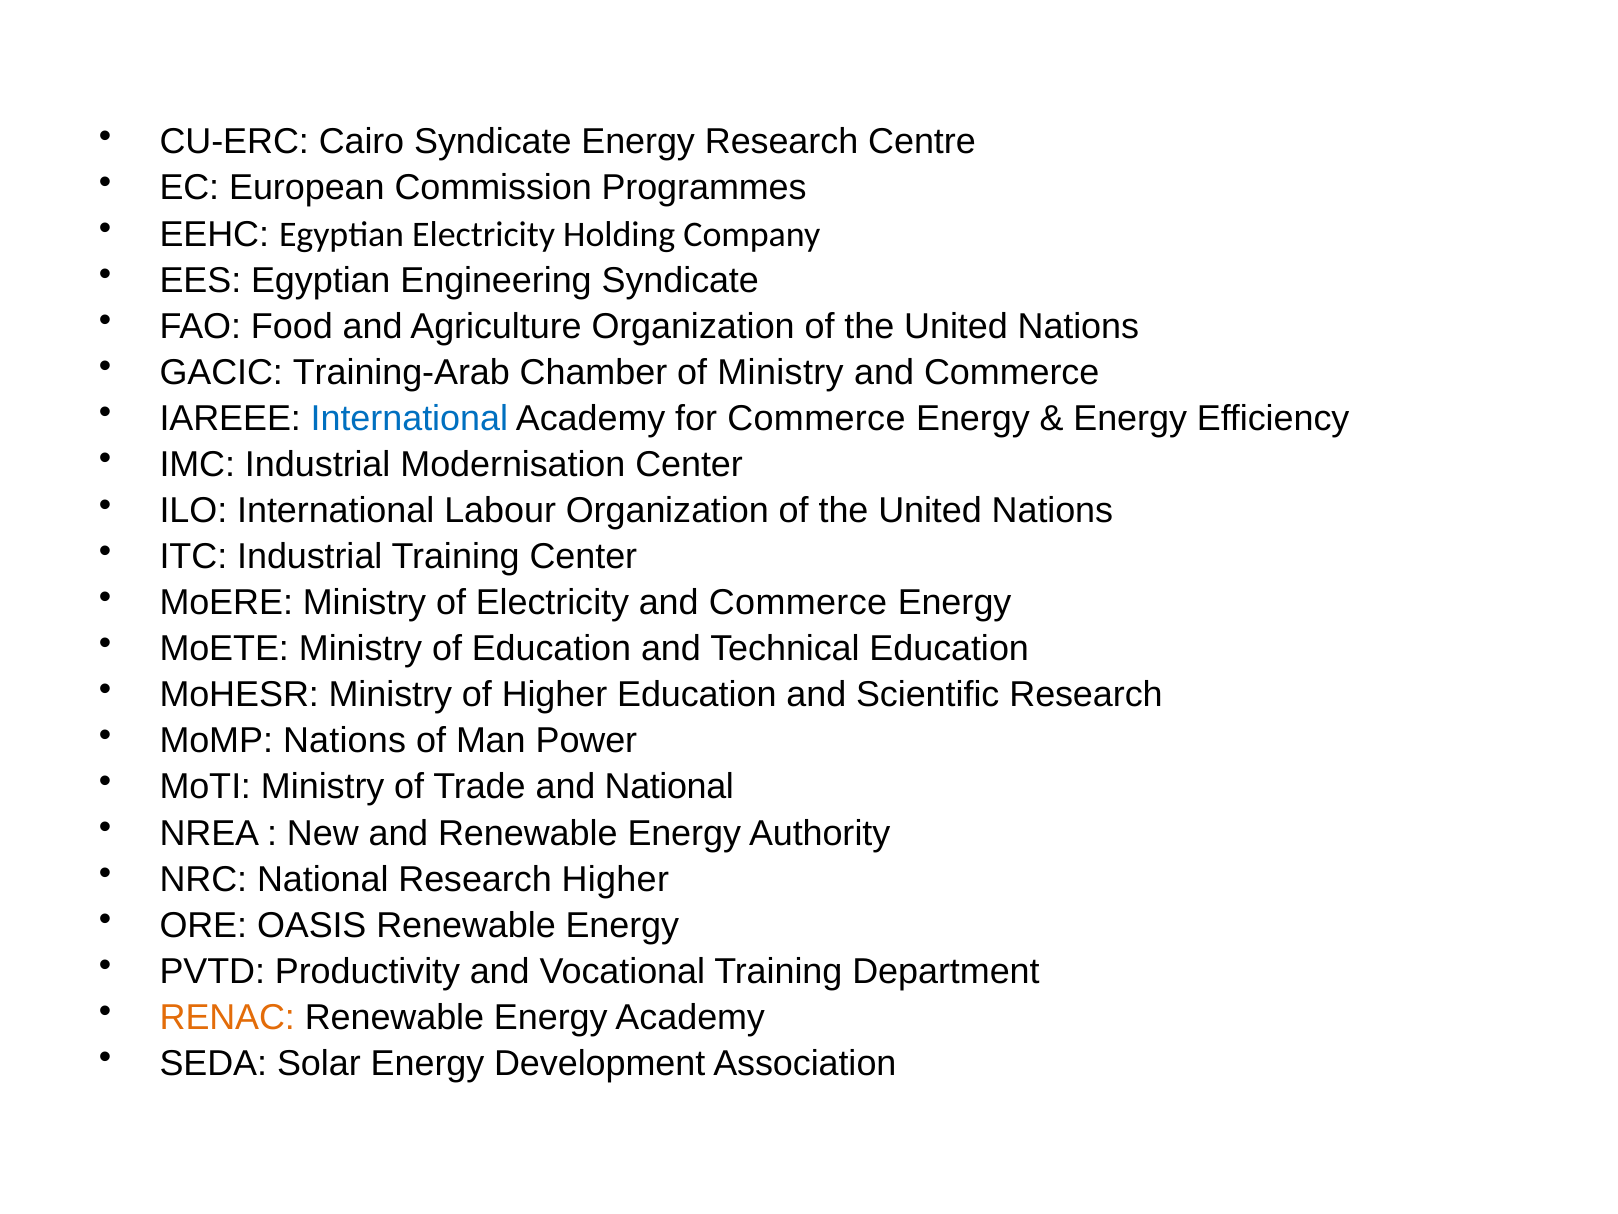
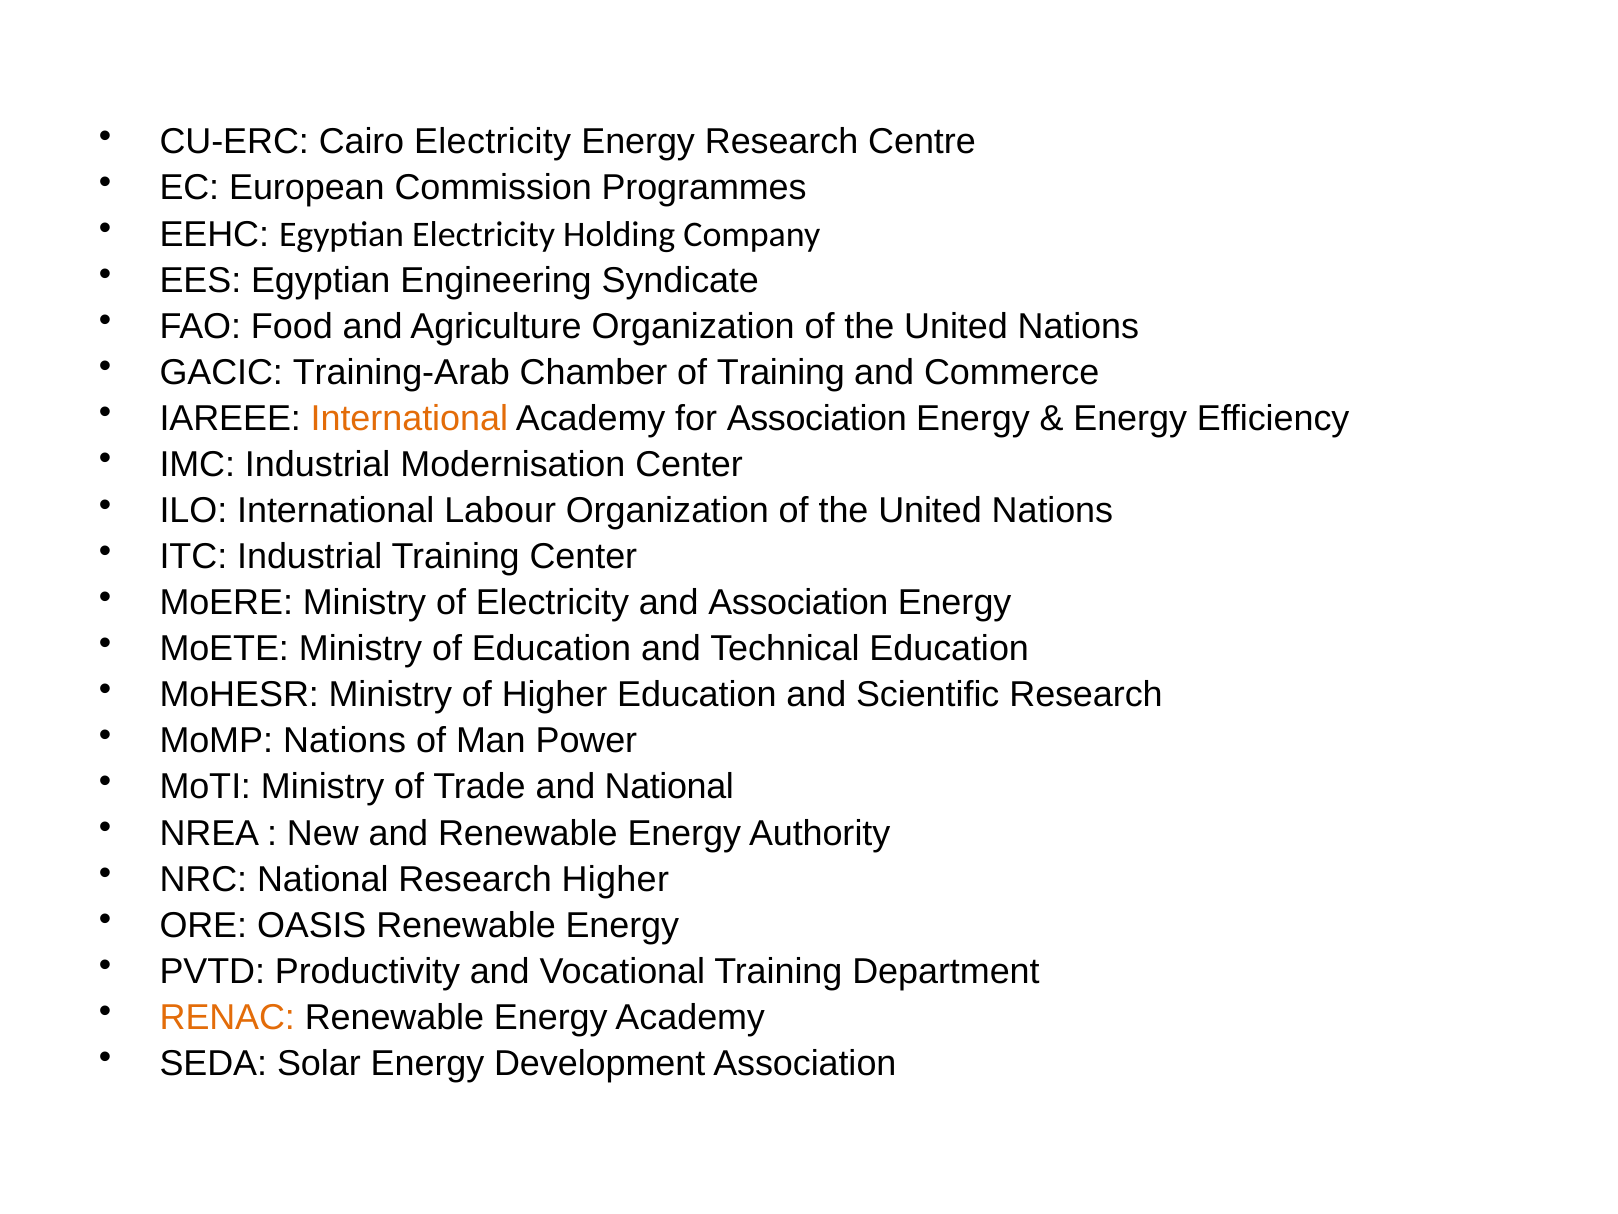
Cairo Syndicate: Syndicate -> Electricity
of Ministry: Ministry -> Training
International at (409, 418) colour: blue -> orange
for Commerce: Commerce -> Association
Electricity and Commerce: Commerce -> Association
